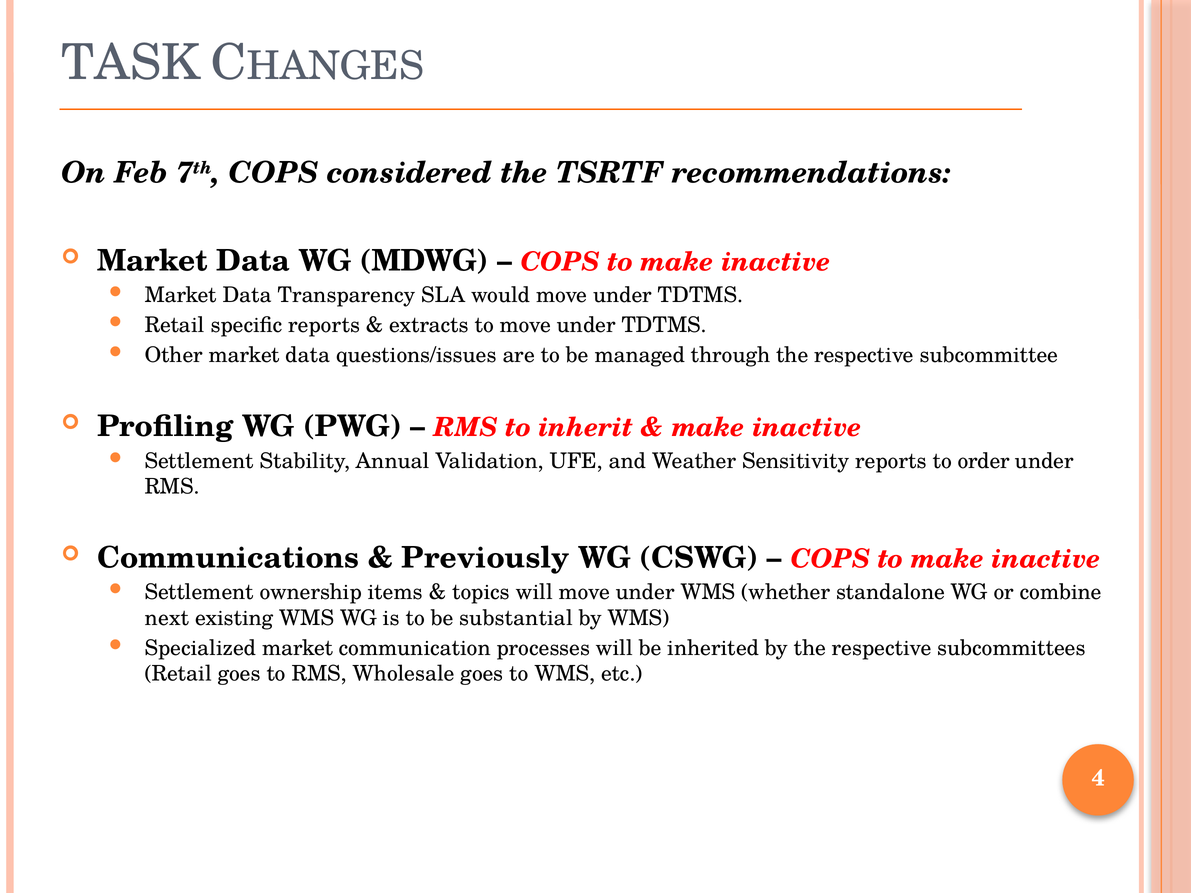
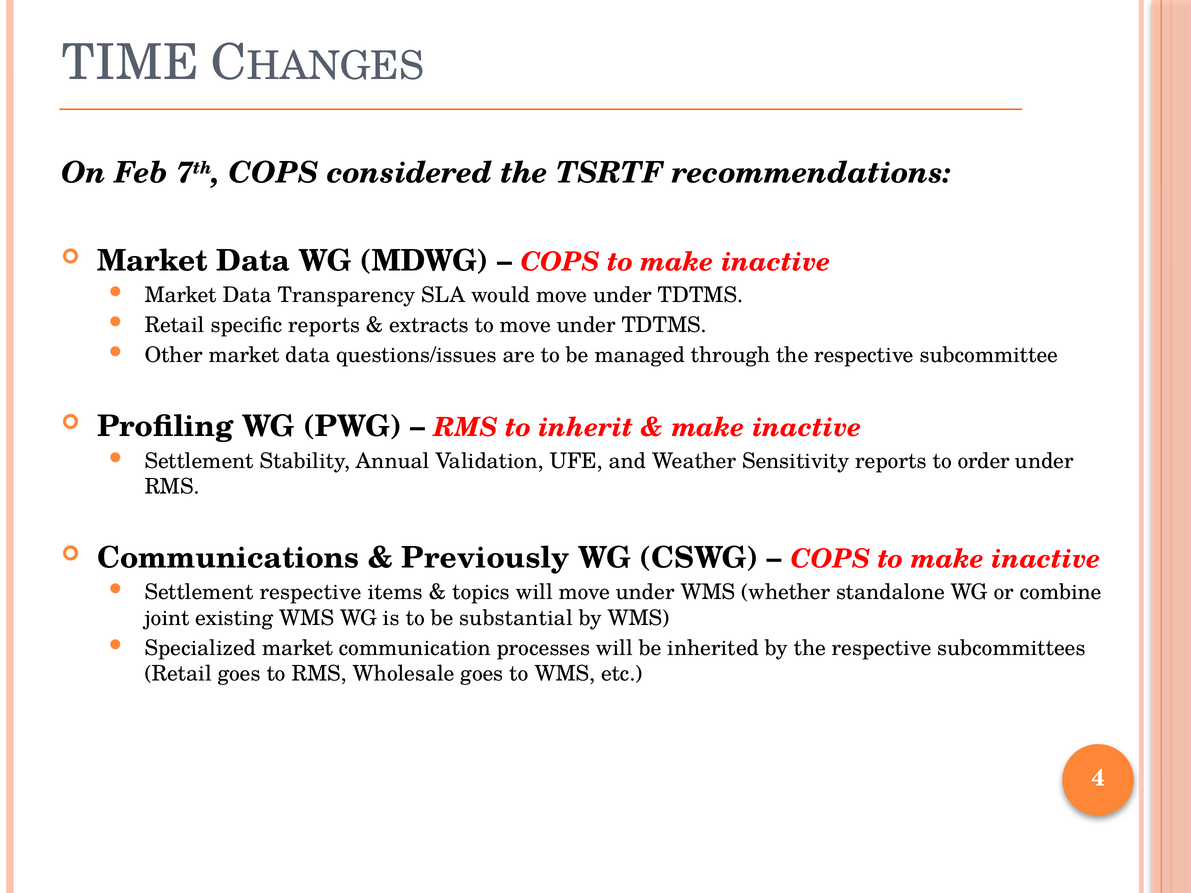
TASK: TASK -> TIME
Settlement ownership: ownership -> respective
next: next -> joint
